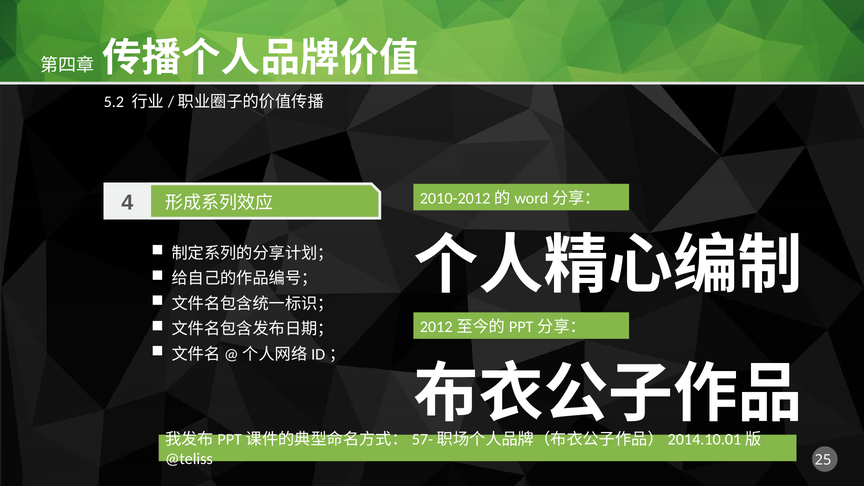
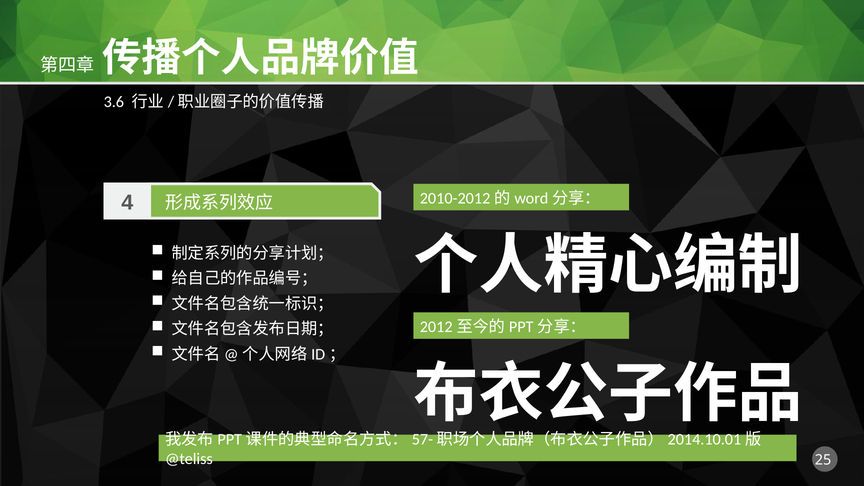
5.2: 5.2 -> 3.6
